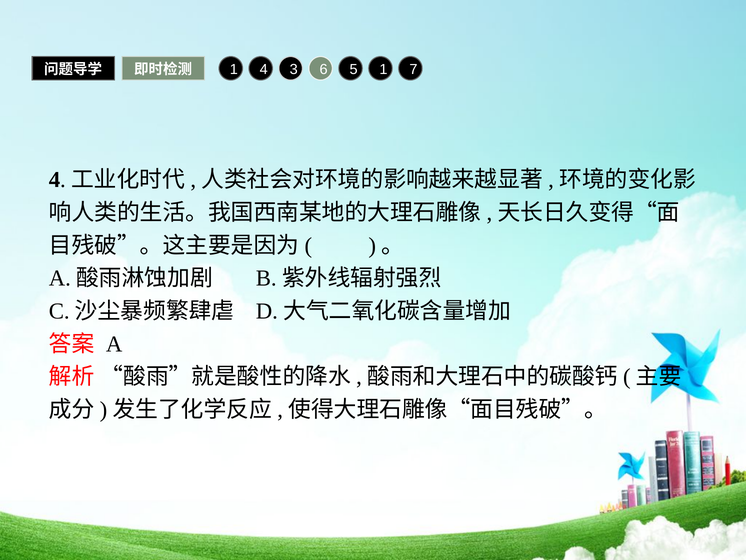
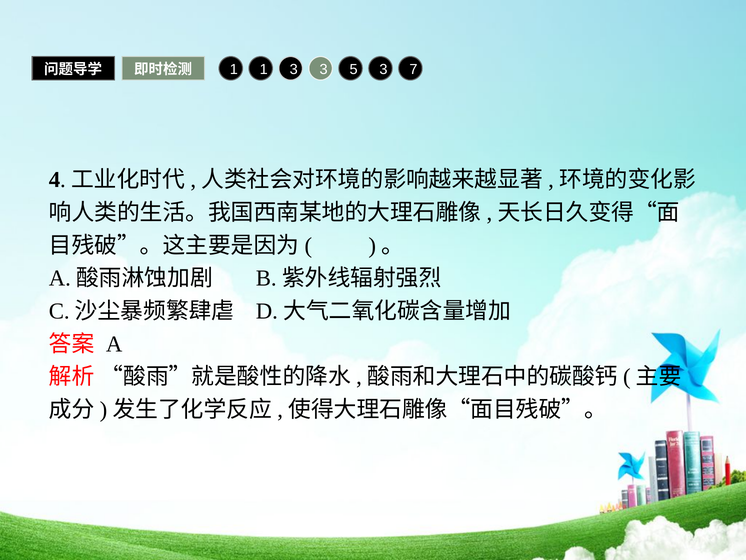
1 4: 4 -> 1
3 6: 6 -> 3
5 1: 1 -> 3
